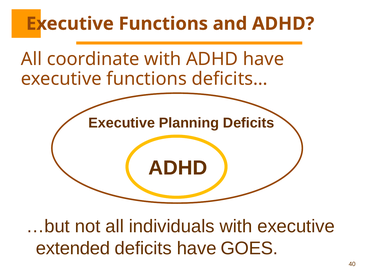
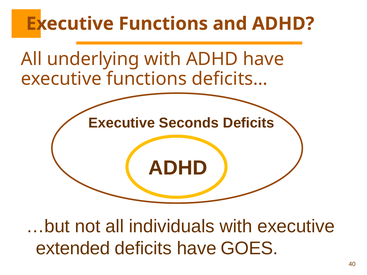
coordinate: coordinate -> underlying
Planning: Planning -> Seconds
